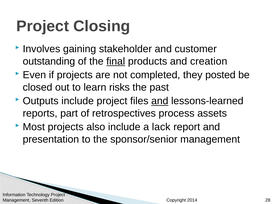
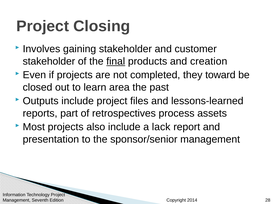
outstanding at (49, 61): outstanding -> stakeholder
posted: posted -> toward
risks: risks -> area
and at (160, 101) underline: present -> none
